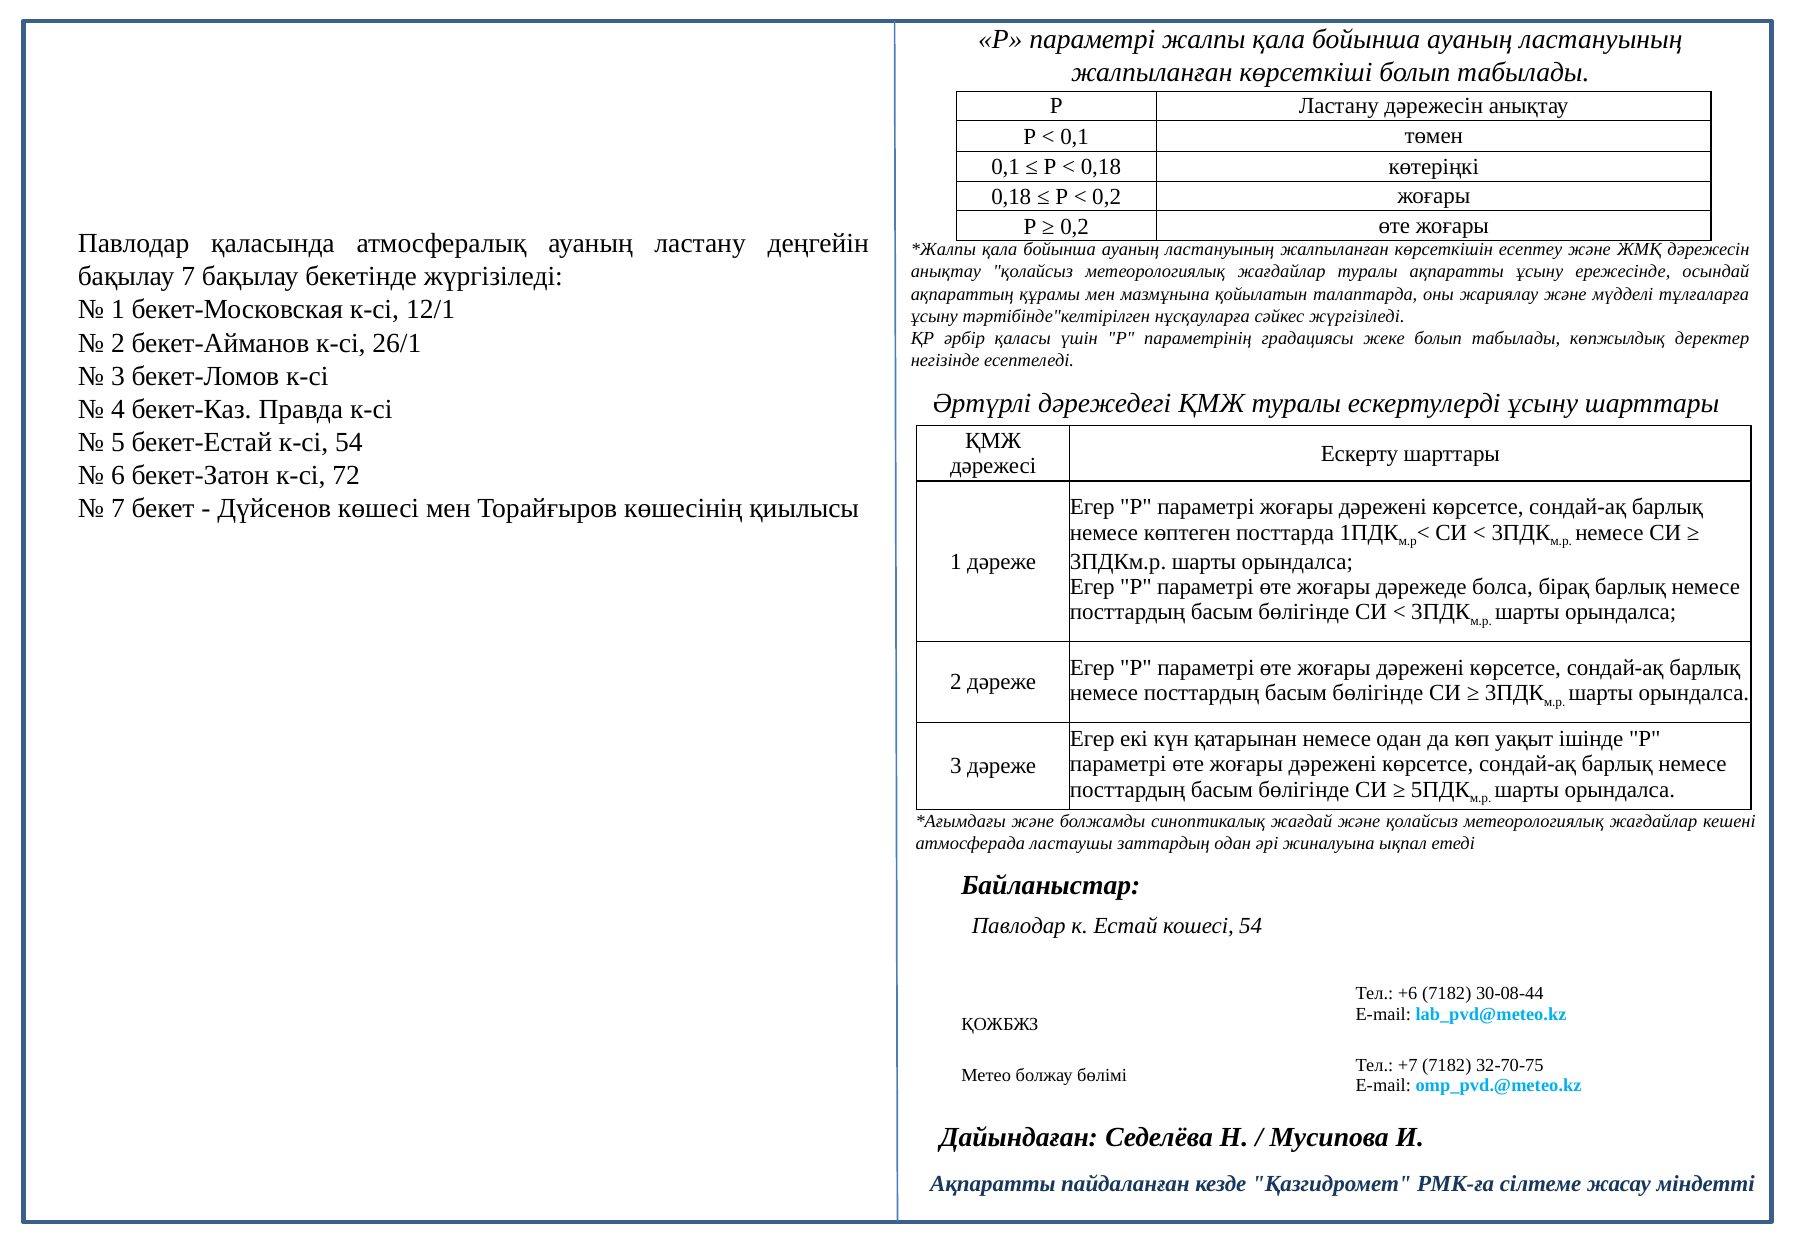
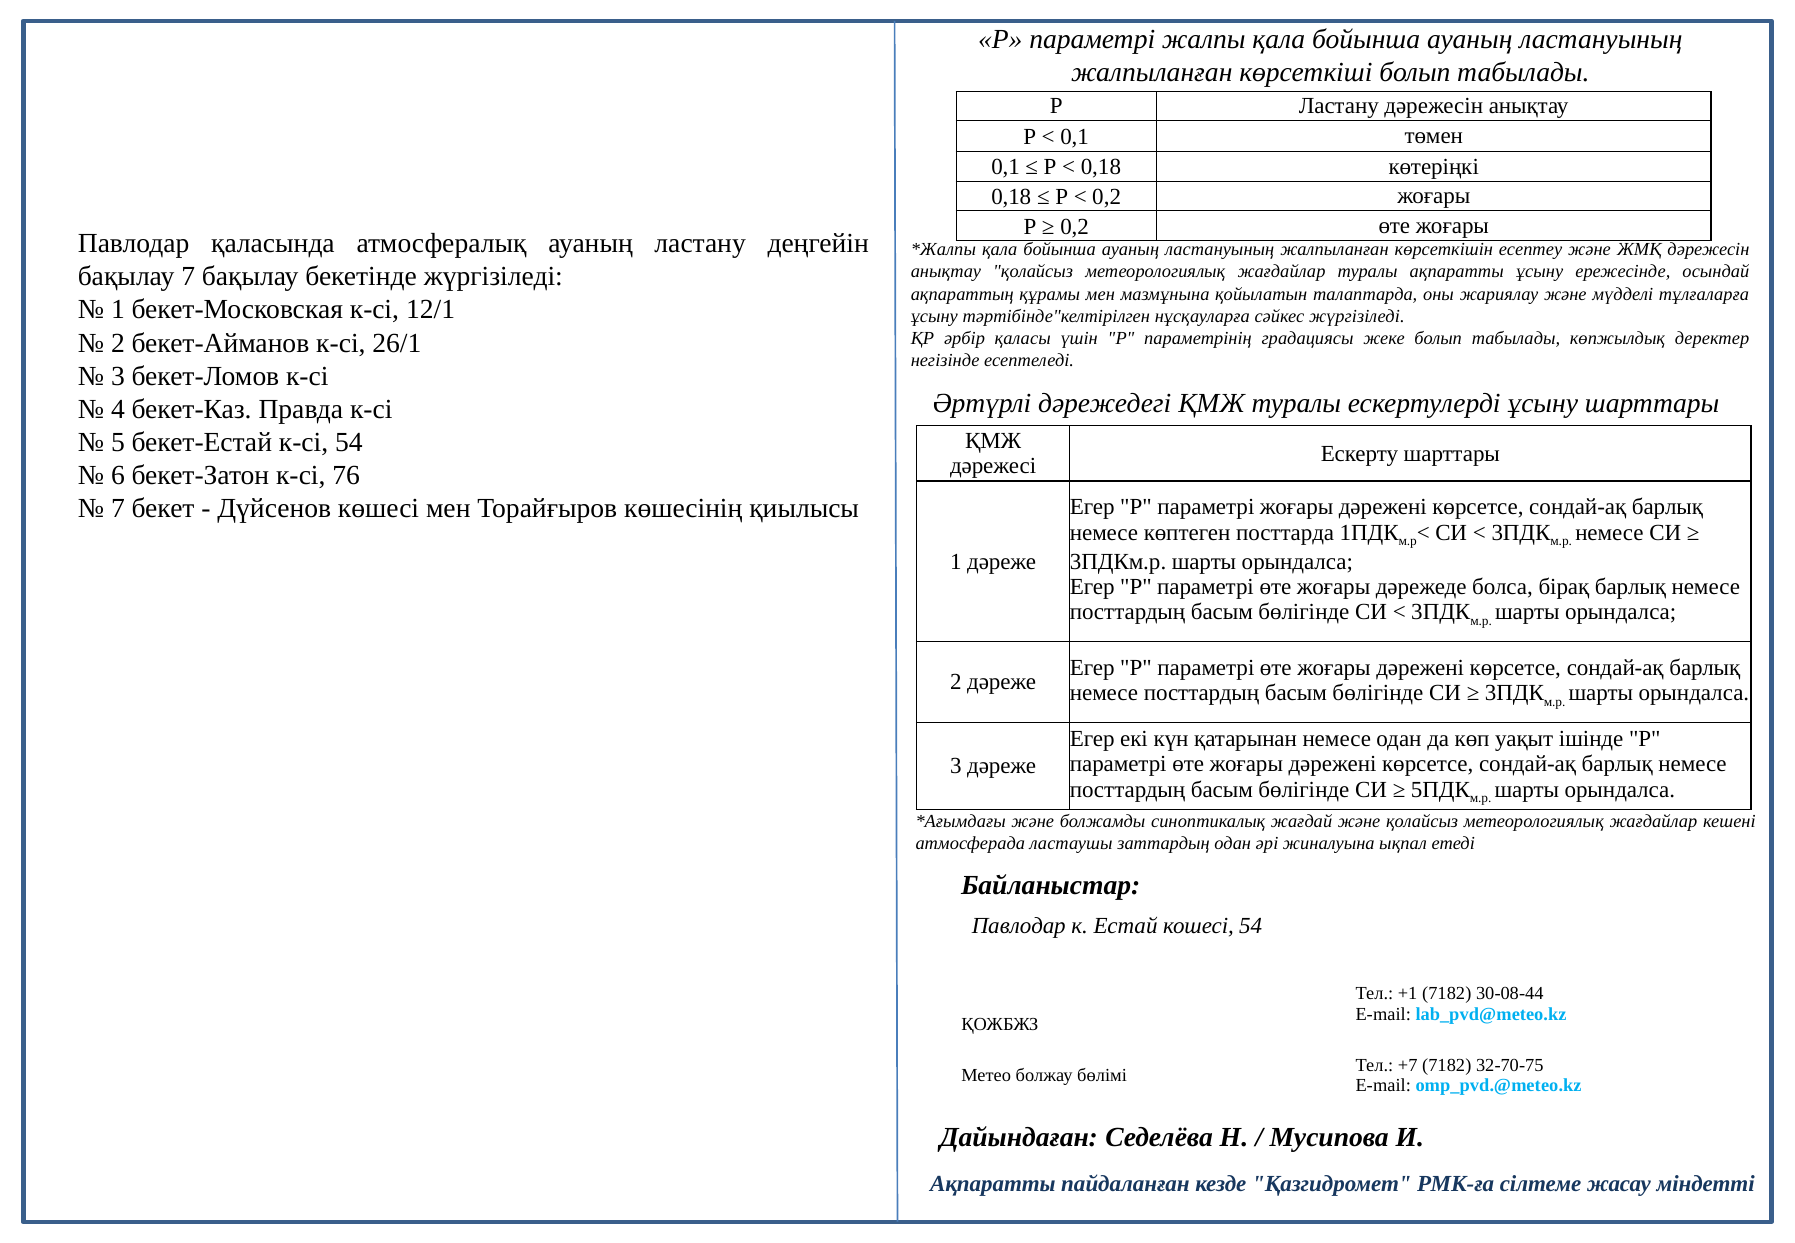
72: 72 -> 76
+6: +6 -> +1
